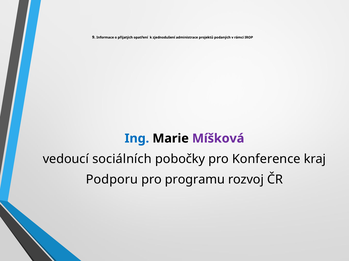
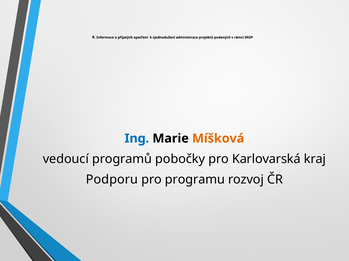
Míšková colour: purple -> orange
sociálních: sociálních -> programů
Konference: Konference -> Karlovarská
